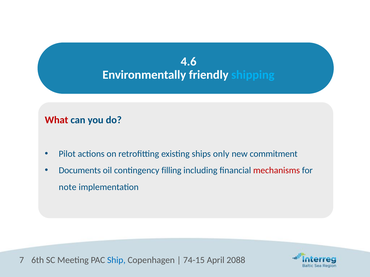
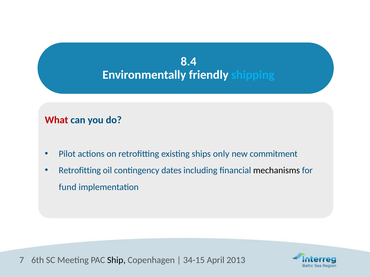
4.6: 4.6 -> 8.4
Documents at (80, 171): Documents -> Retrofitting
filling: filling -> dates
mechanisms colour: red -> black
note: note -> fund
Ship colour: blue -> black
74-15: 74-15 -> 34-15
2088: 2088 -> 2013
